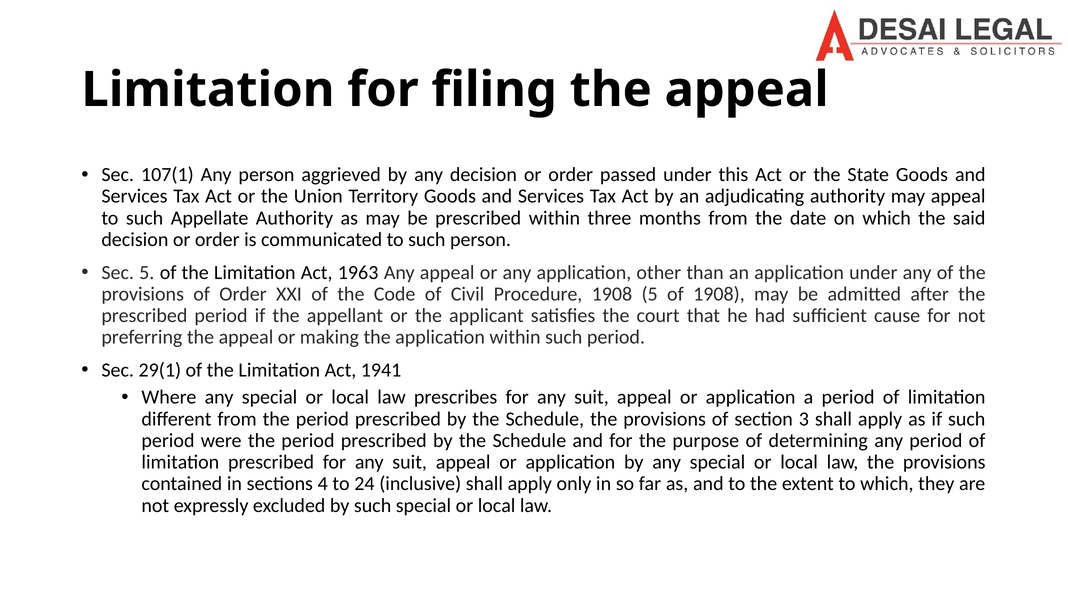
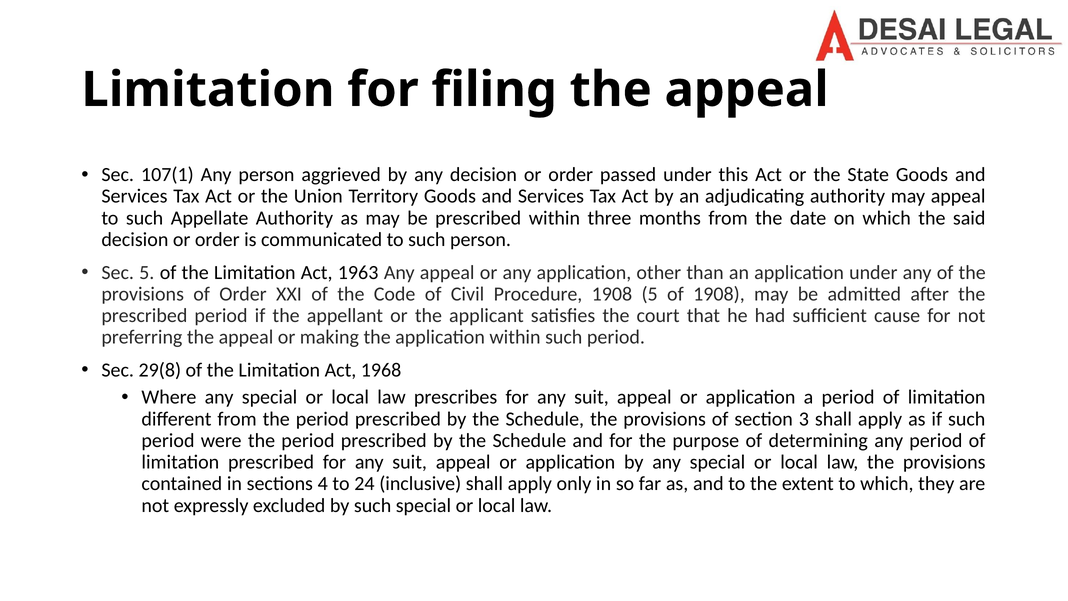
29(1: 29(1 -> 29(8
1941: 1941 -> 1968
